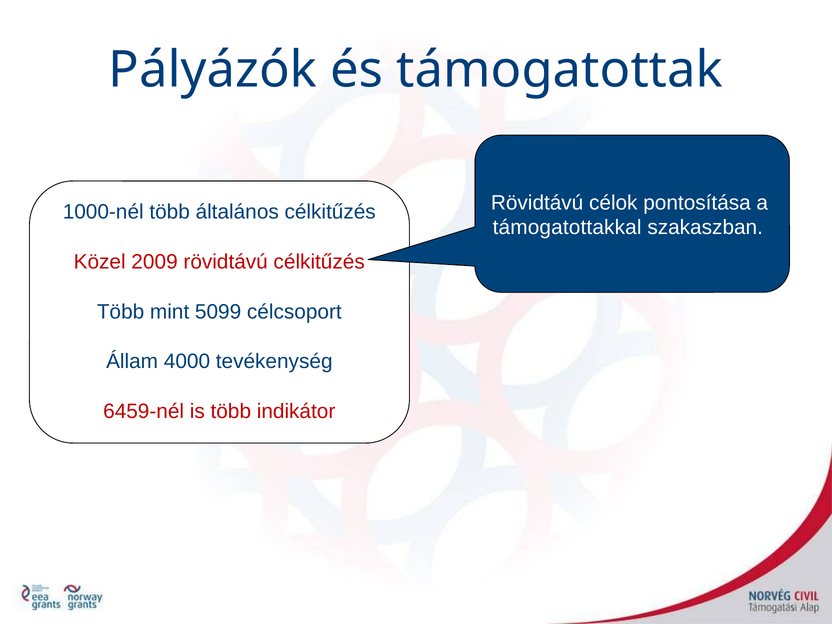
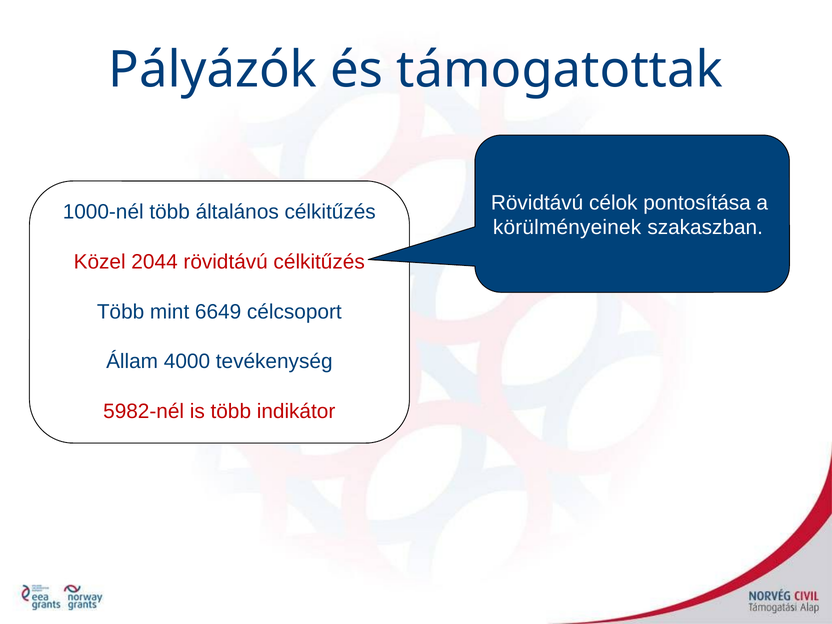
támogatottakkal: támogatottakkal -> körülményeinek
2009: 2009 -> 2044
5099: 5099 -> 6649
6459-nél: 6459-nél -> 5982-nél
